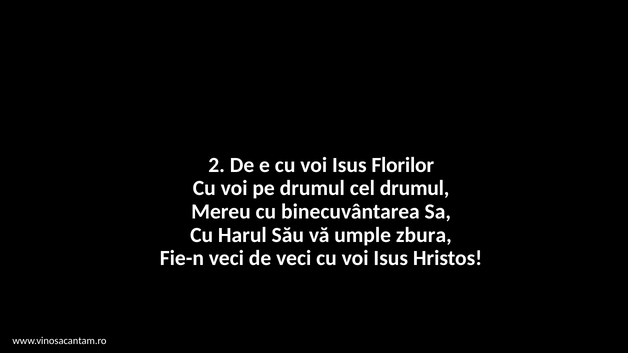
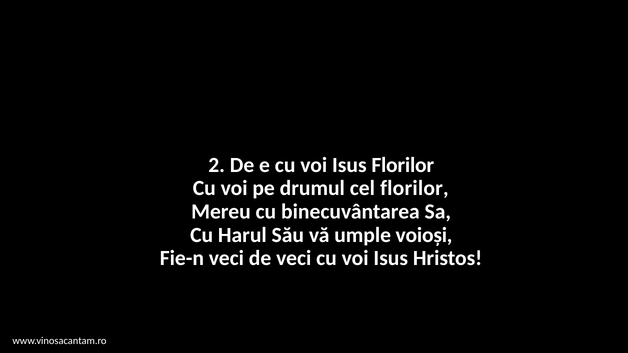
cel drumul: drumul -> florilor
zbura: zbura -> voioși
